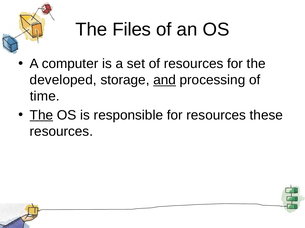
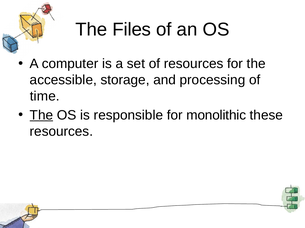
developed: developed -> accessible
and underline: present -> none
for resources: resources -> monolithic
